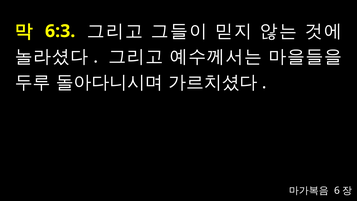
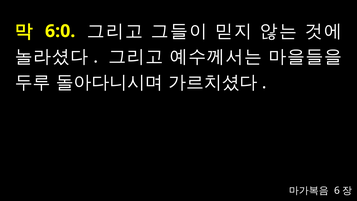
6:3: 6:3 -> 6:0
